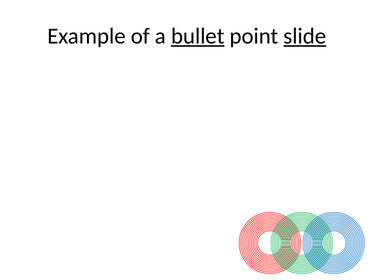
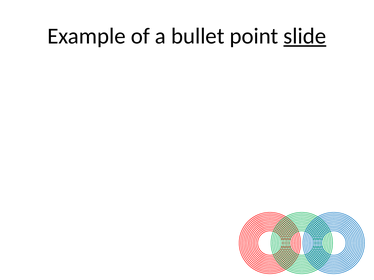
bullet underline: present -> none
